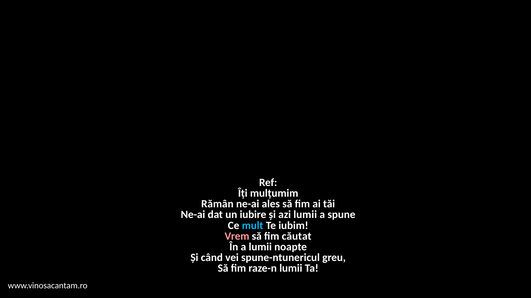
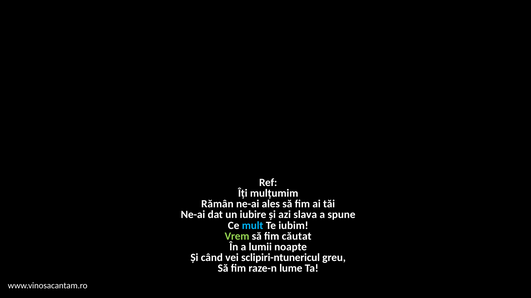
azi lumii: lumii -> slava
Vrem colour: pink -> light green
spune-ntunericul: spune-ntunericul -> sclipiri-ntunericul
raze-n lumii: lumii -> lume
